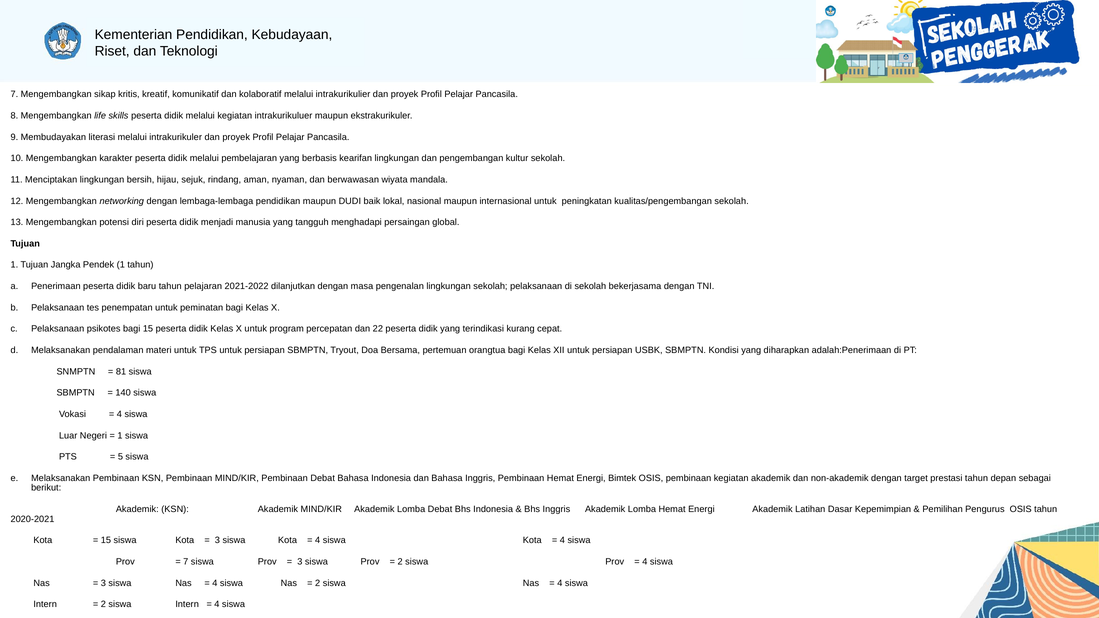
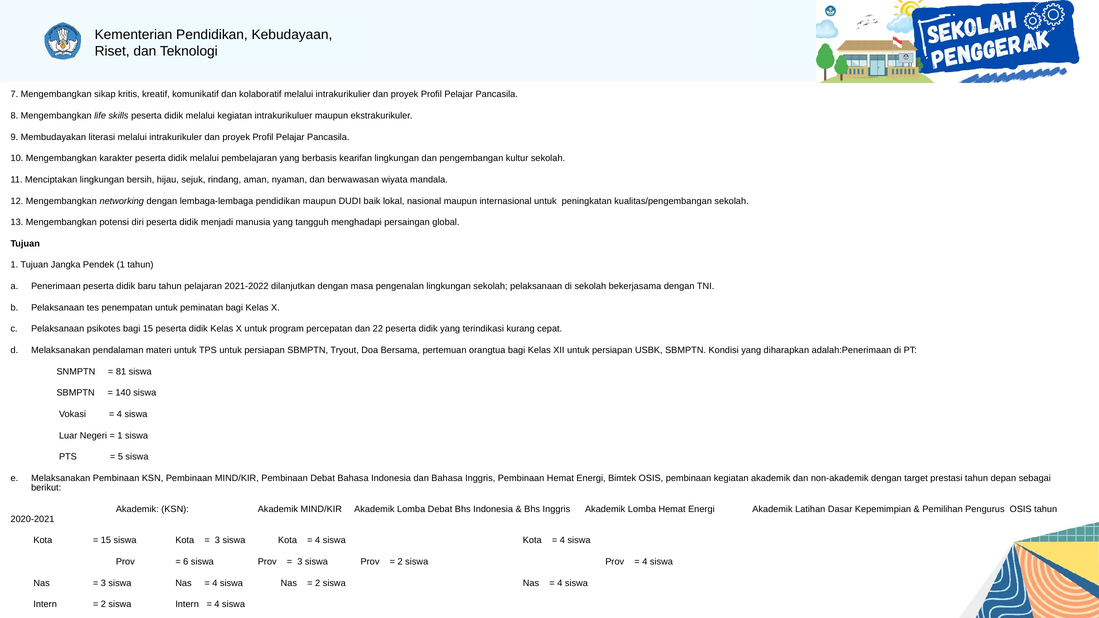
7 at (186, 562): 7 -> 6
